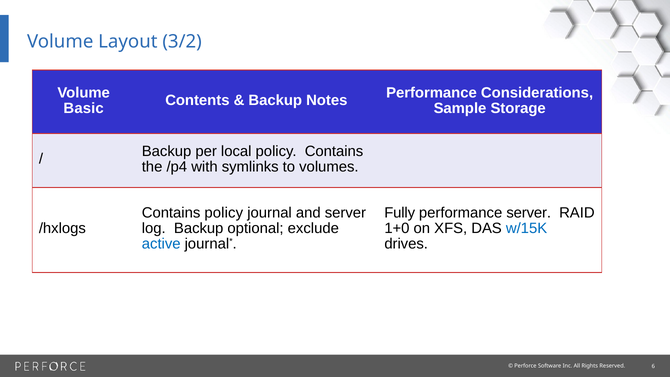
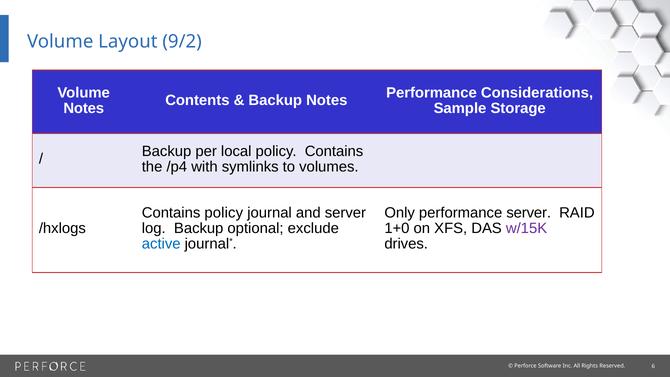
3/2: 3/2 -> 9/2
Basic at (84, 108): Basic -> Notes
Fully: Fully -> Only
w/15K colour: blue -> purple
